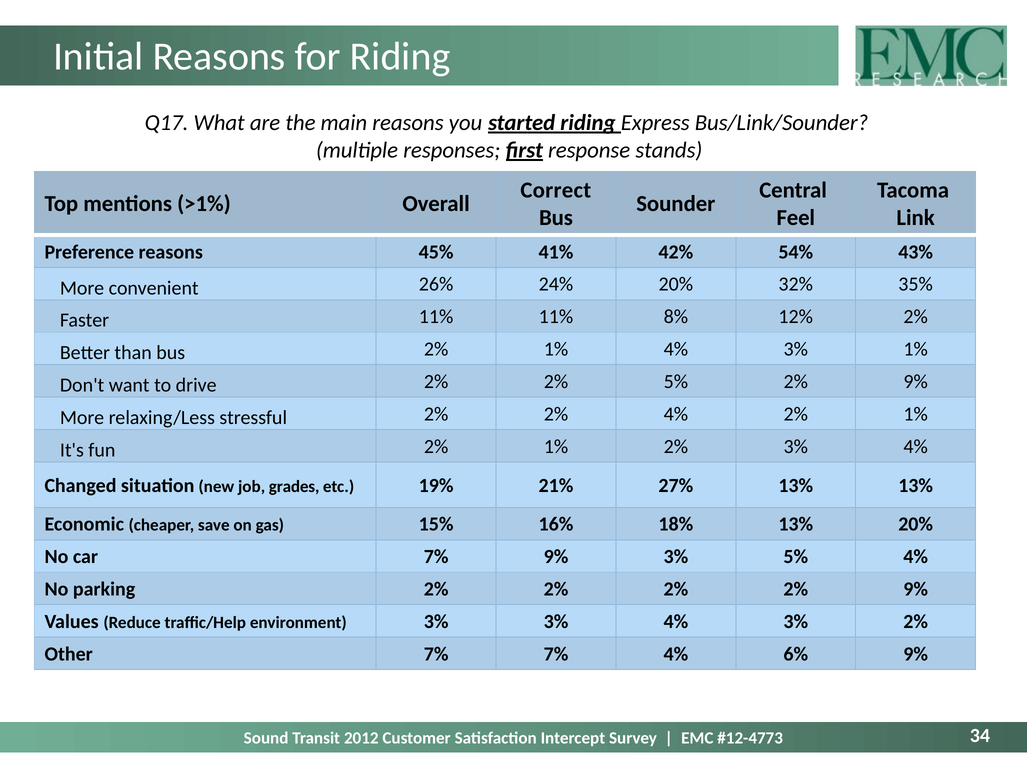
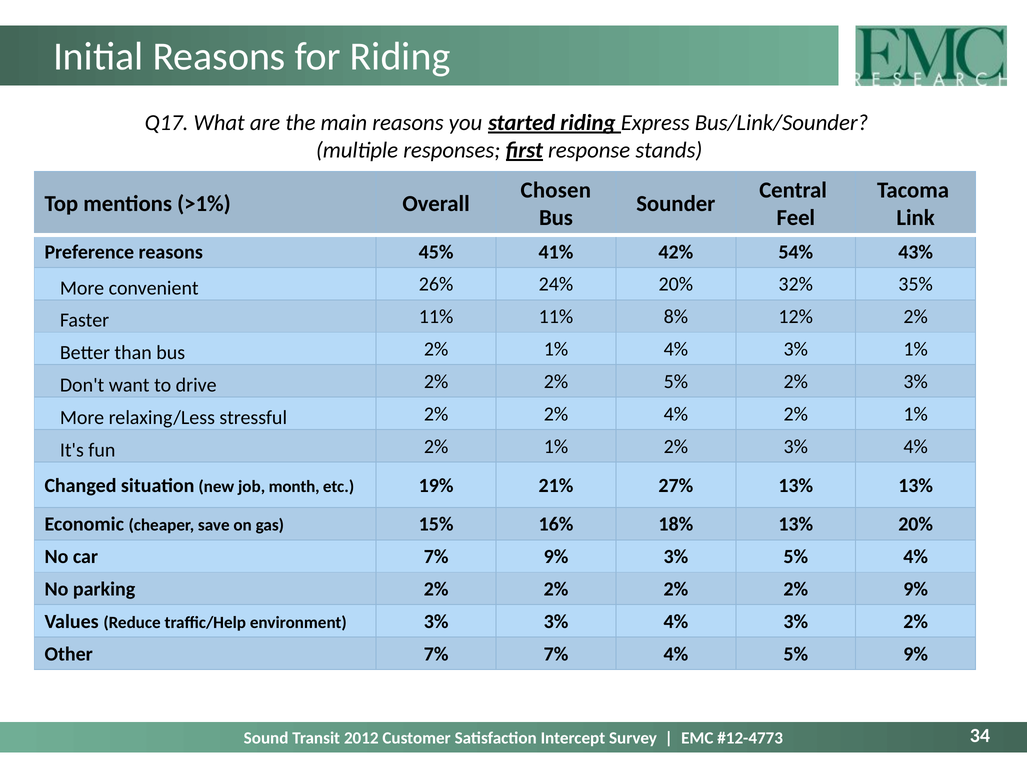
Correct: Correct -> Chosen
5% 2% 9%: 9% -> 3%
grades: grades -> month
4% 6%: 6% -> 5%
